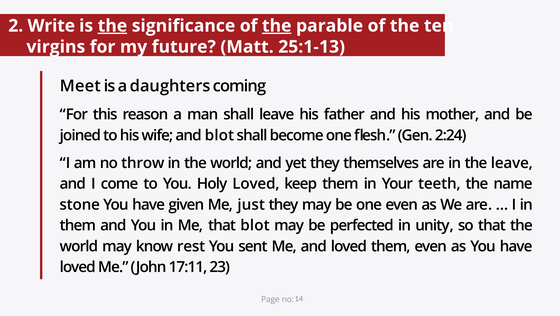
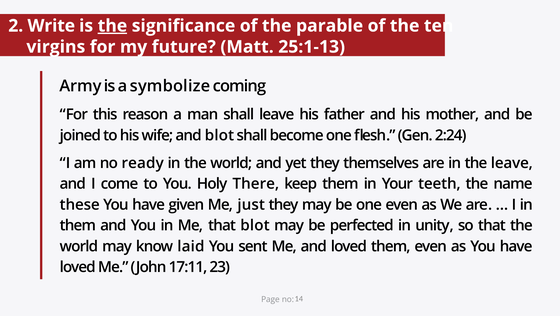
the at (277, 26) underline: present -> none
Meet: Meet -> Army
daughters: daughters -> symbolize
throw: throw -> ready
Holy Loved: Loved -> There
stone: stone -> these
rest: rest -> laid
